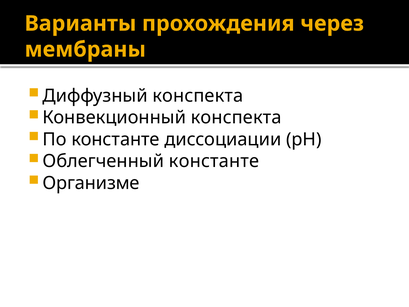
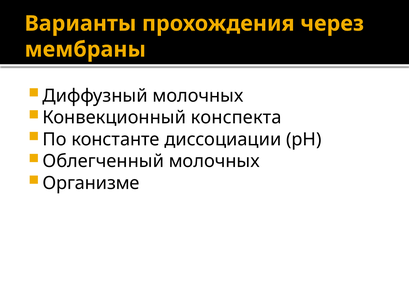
Диффузный конспекта: конспекта -> молочных
Облегченный константе: константе -> молочных
